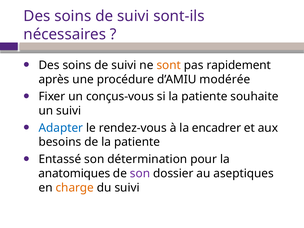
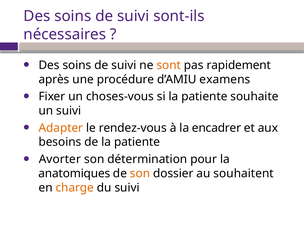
modérée: modérée -> examens
conçus-vous: conçus-vous -> choses-vous
Adapter colour: blue -> orange
Entassé: Entassé -> Avorter
son at (140, 173) colour: purple -> orange
aseptiques: aseptiques -> souhaitent
